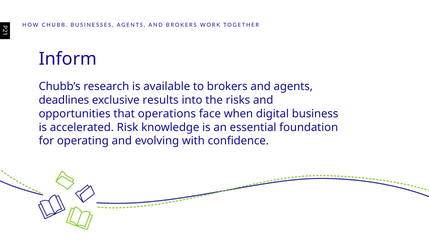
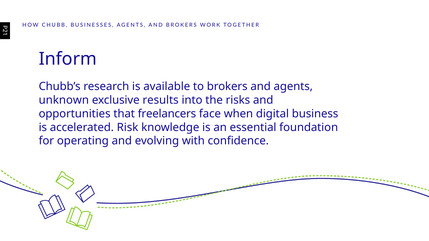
deadlines: deadlines -> unknown
operations: operations -> freelancers
